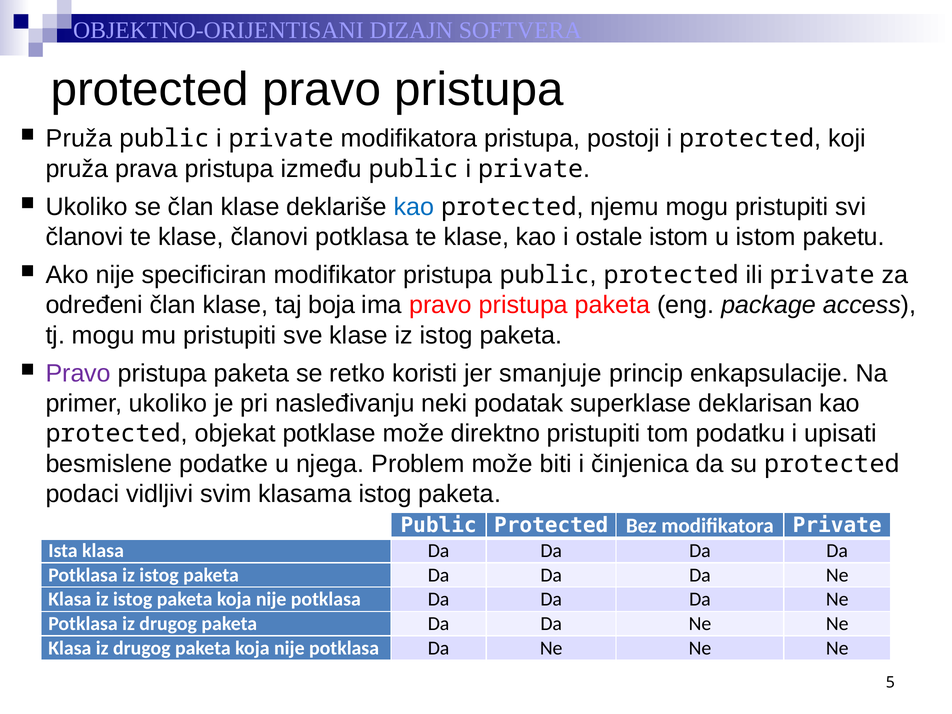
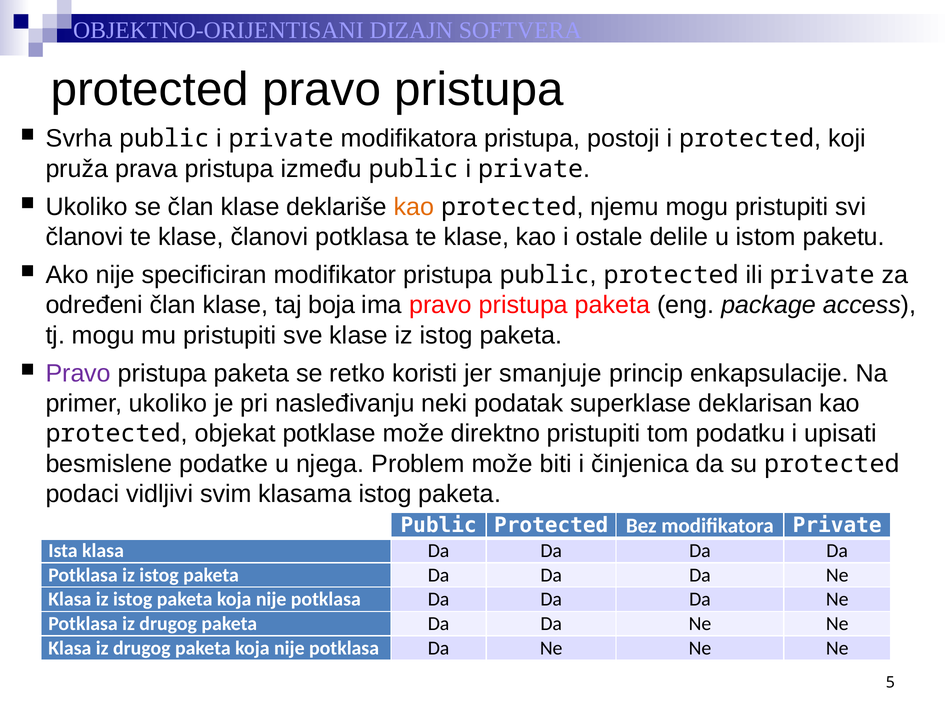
Pruža at (79, 139): Pruža -> Svrha
kao at (414, 207) colour: blue -> orange
ostale istom: istom -> delile
